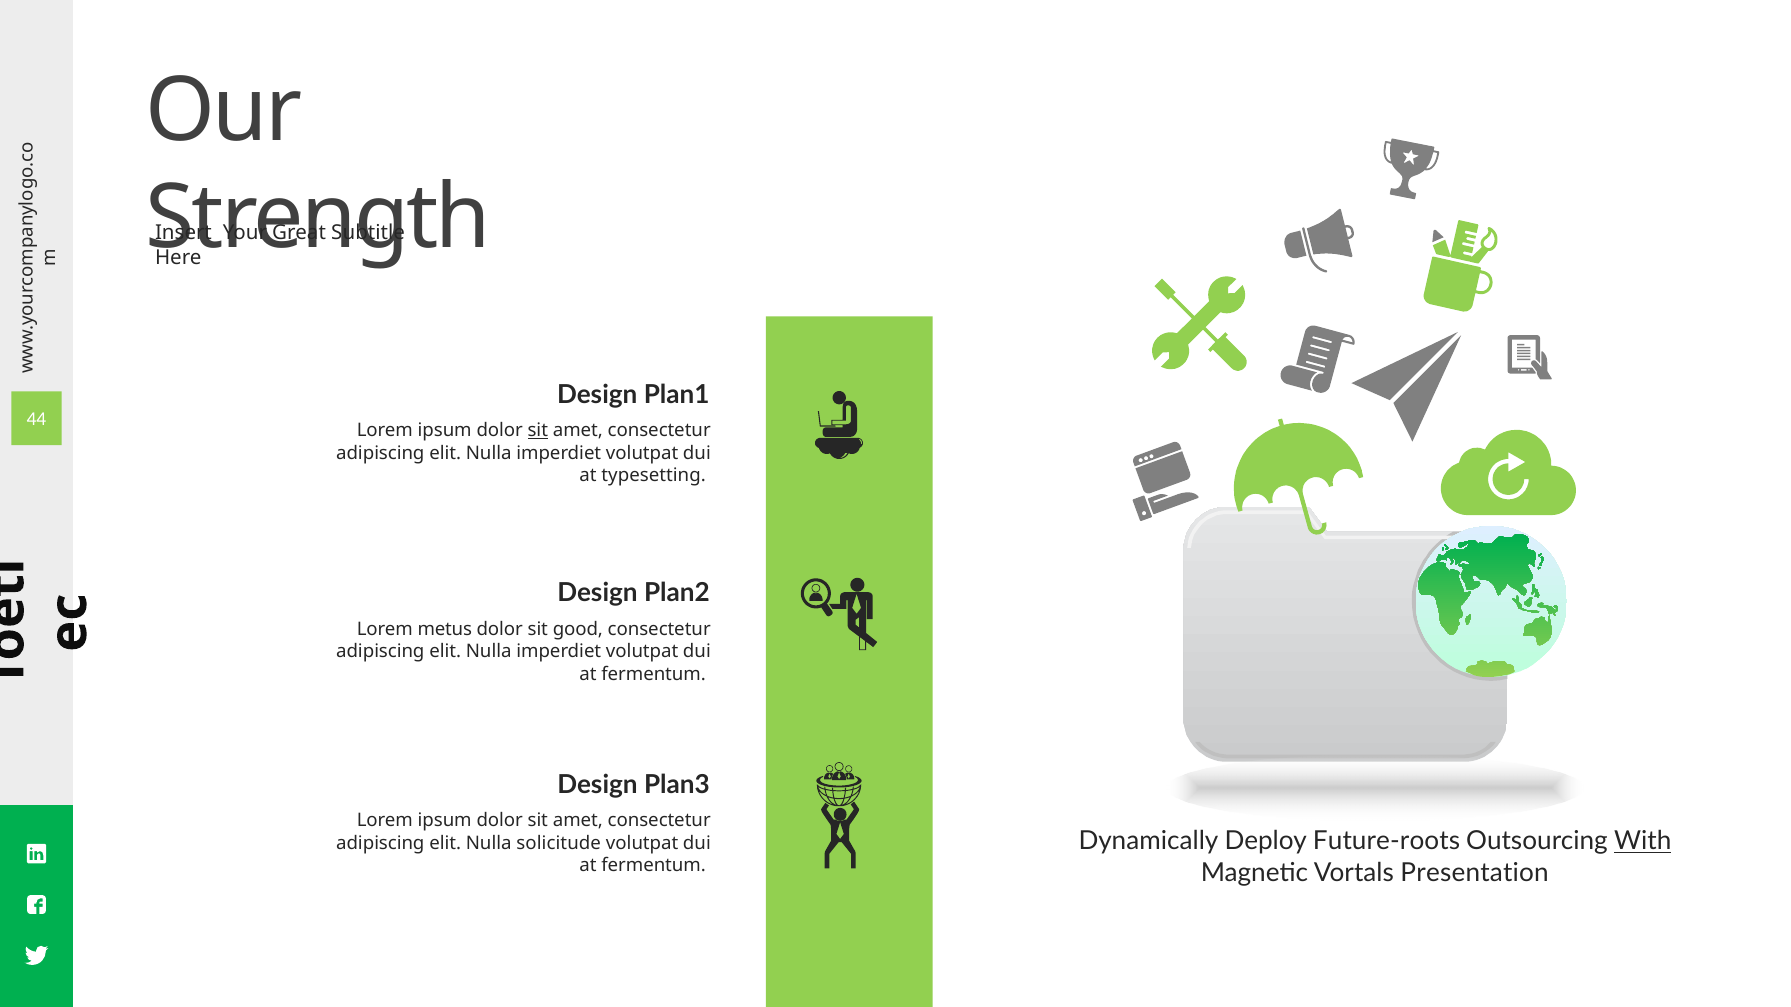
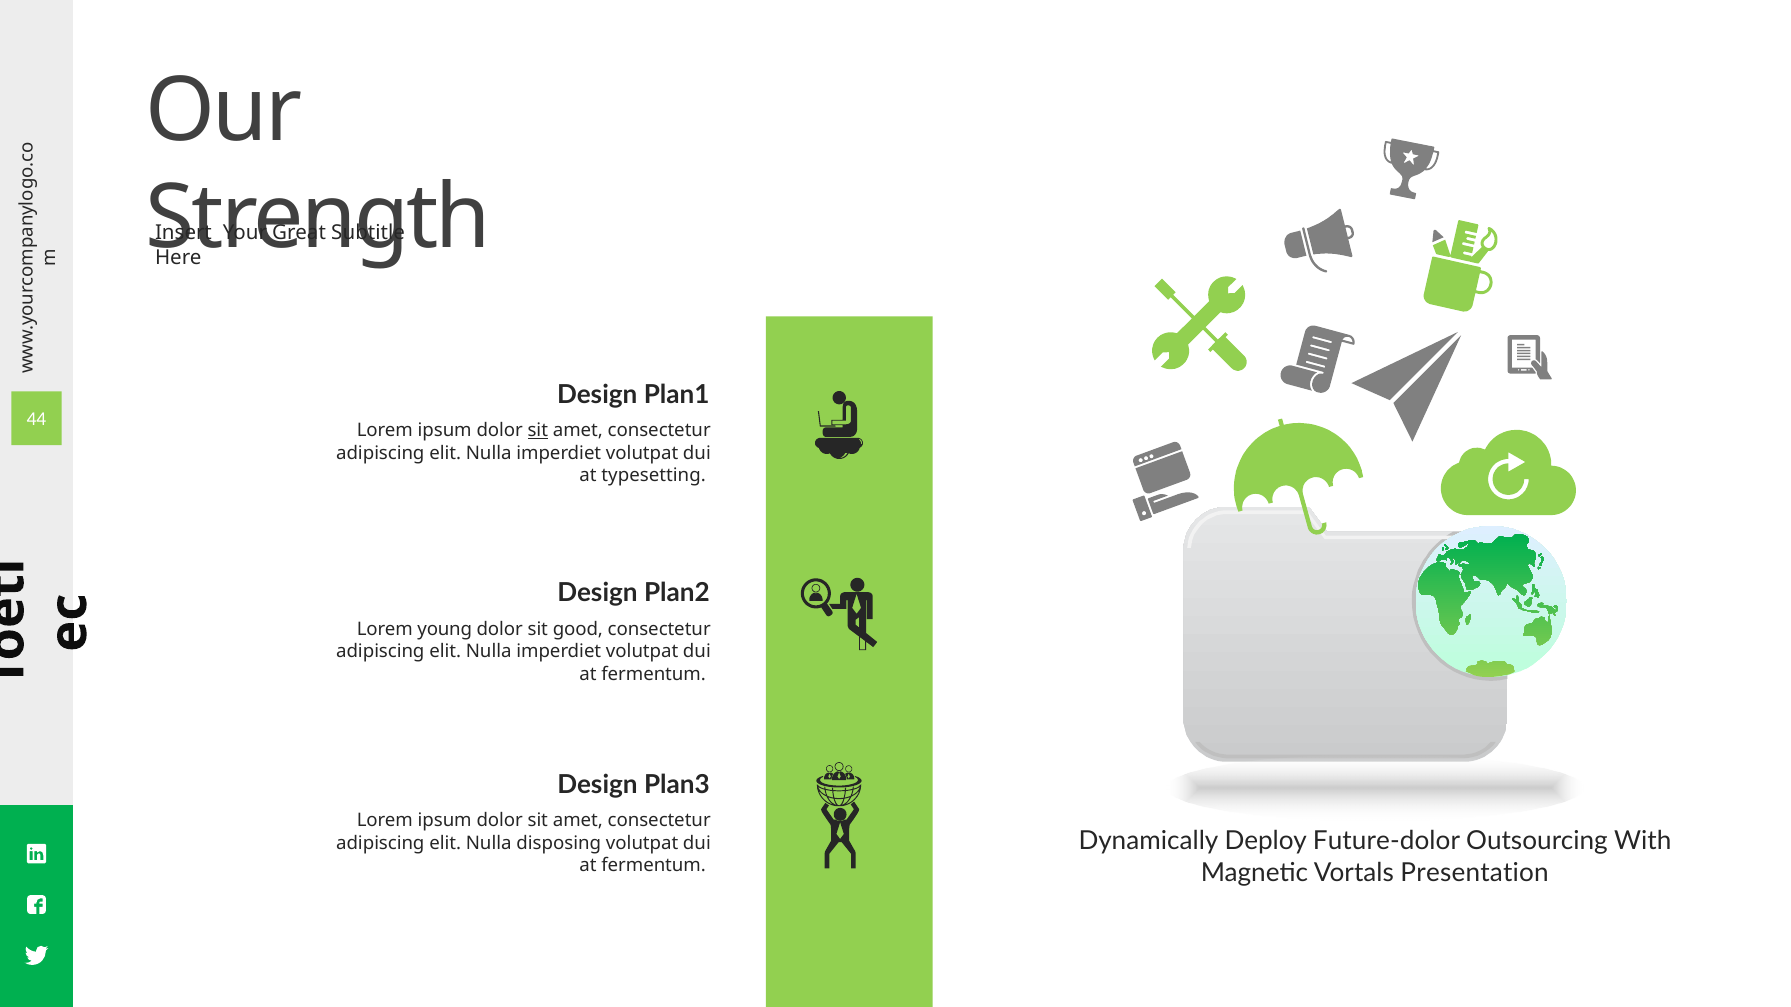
metus: metus -> young
Future-roots: Future-roots -> Future-dolor
With underline: present -> none
solicitude: solicitude -> disposing
